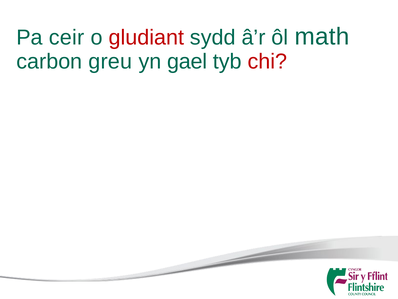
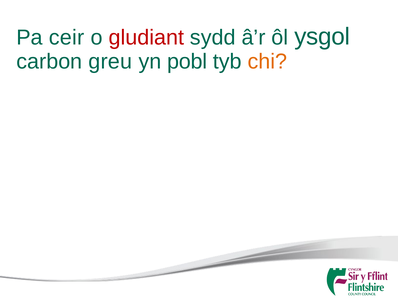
math: math -> ysgol
gael: gael -> pobl
chi colour: red -> orange
